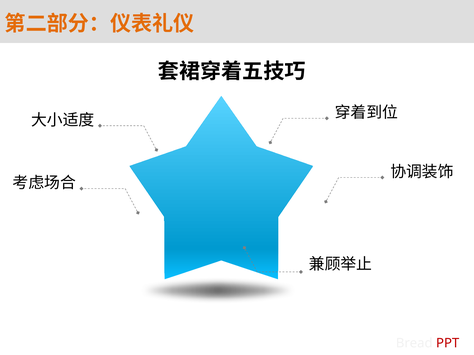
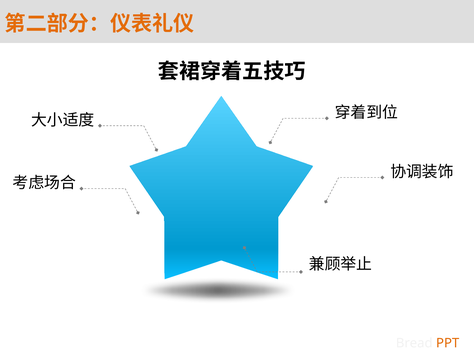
PPT colour: red -> orange
